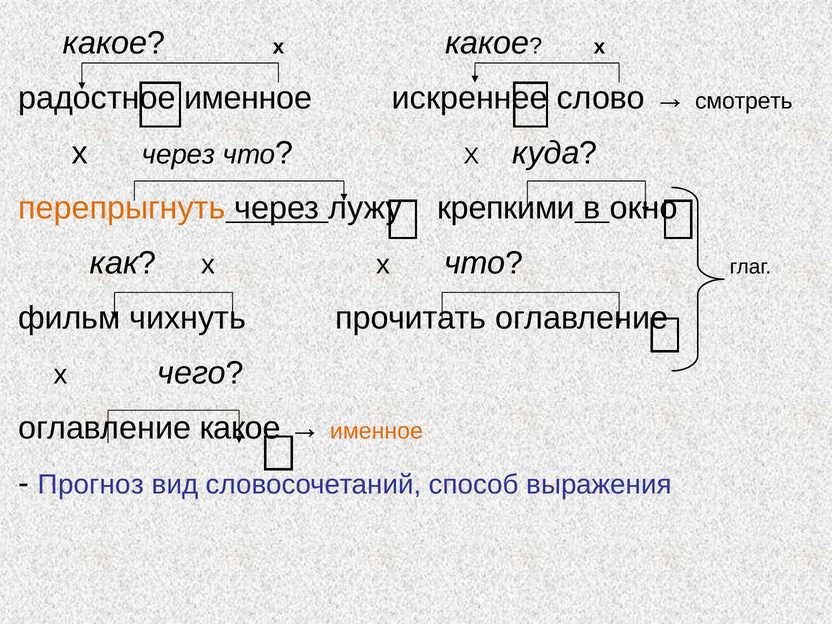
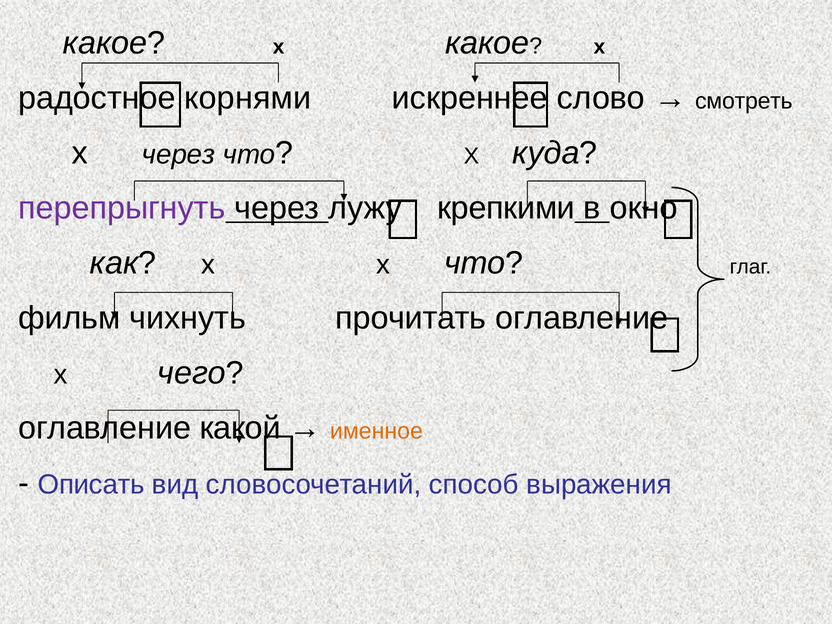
радостное именное: именное -> корнями
перепрыгнуть colour: orange -> purple
оглавление какое: какое -> какой
Прогноз: Прогноз -> Описать
